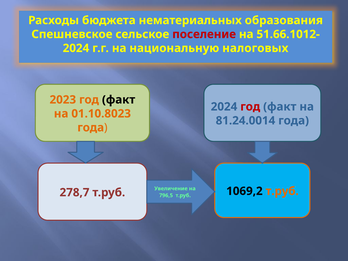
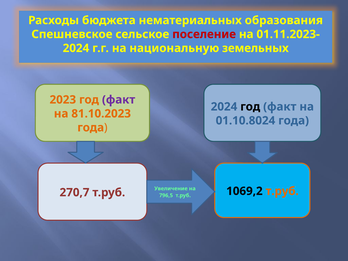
51.66.1012-: 51.66.1012- -> 01.11.2023-
налоговых: налоговых -> земельных
факт at (119, 100) colour: black -> purple
год at (250, 107) colour: red -> black
01.10.8023: 01.10.8023 -> 81.10.2023
81.24.0014: 81.24.0014 -> 01.10.8024
278,7: 278,7 -> 270,7
